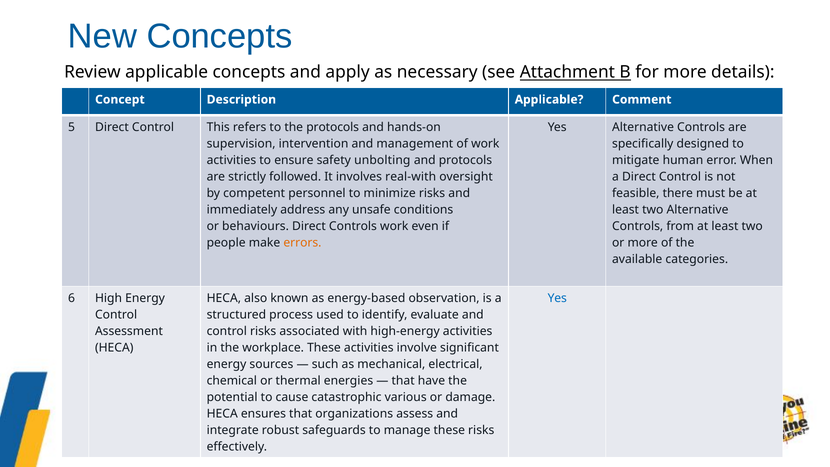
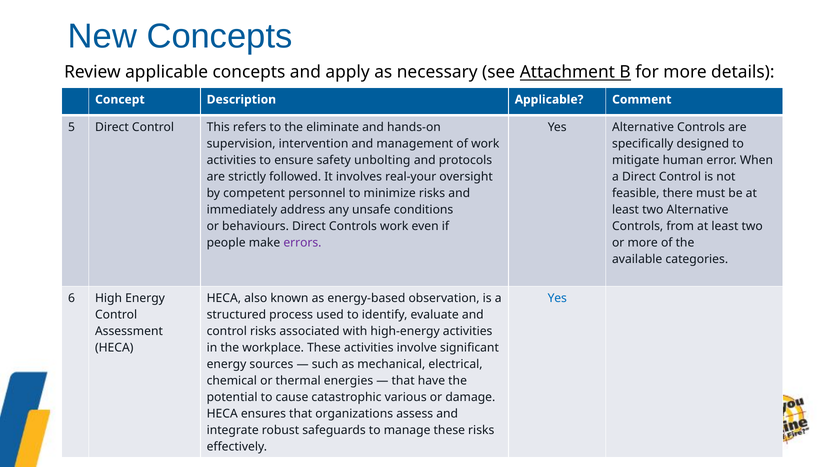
the protocols: protocols -> eliminate
real-with: real-with -> real-your
errors colour: orange -> purple
